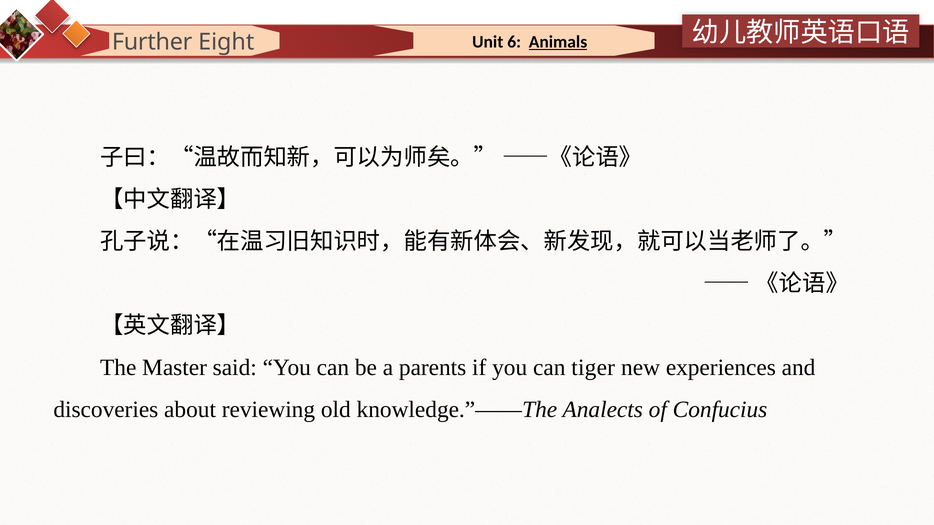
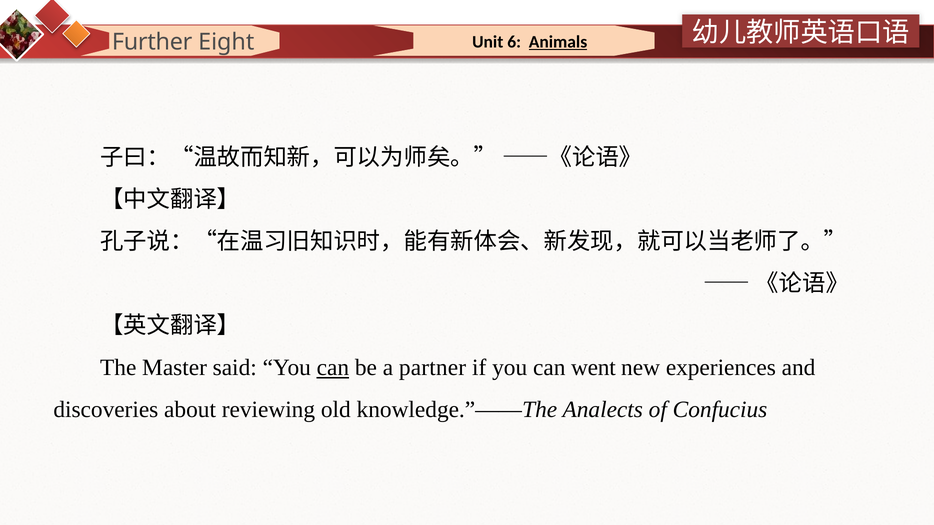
can at (333, 368) underline: none -> present
parents: parents -> partner
tiger: tiger -> went
